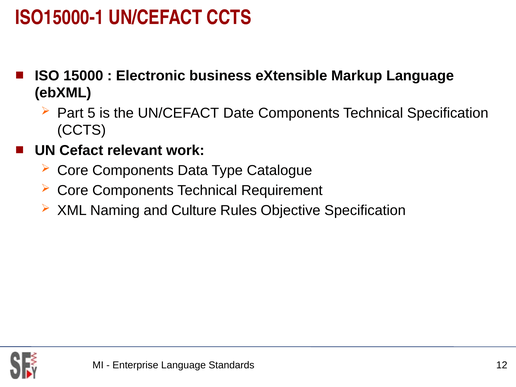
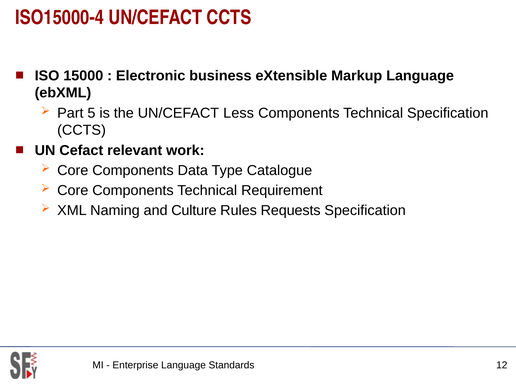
ISO15000-1: ISO15000-1 -> ISO15000-4
Date: Date -> Less
Objective: Objective -> Requests
